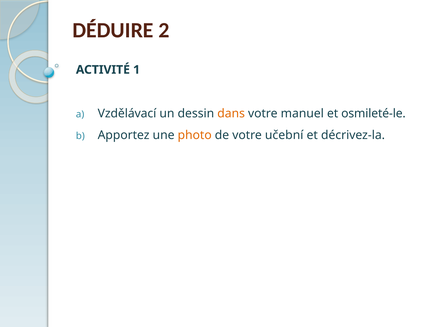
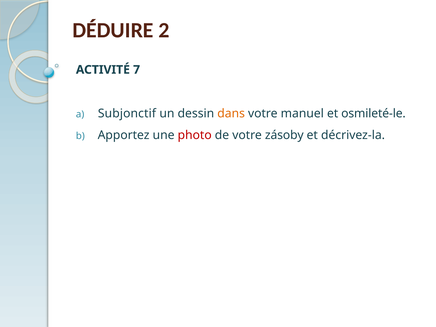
1: 1 -> 7
Vzdělávací: Vzdělávací -> Subjonctif
photo colour: orange -> red
učební: učební -> zásoby
